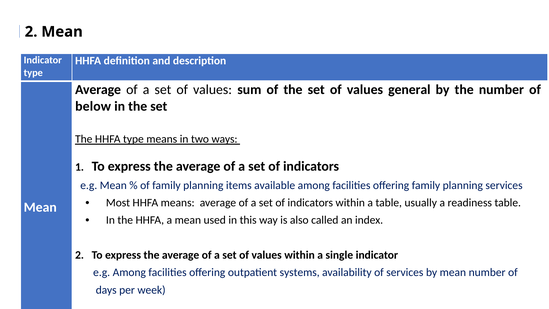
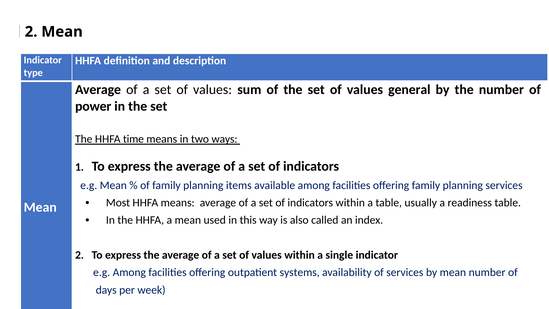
below: below -> power
HHFA type: type -> time
